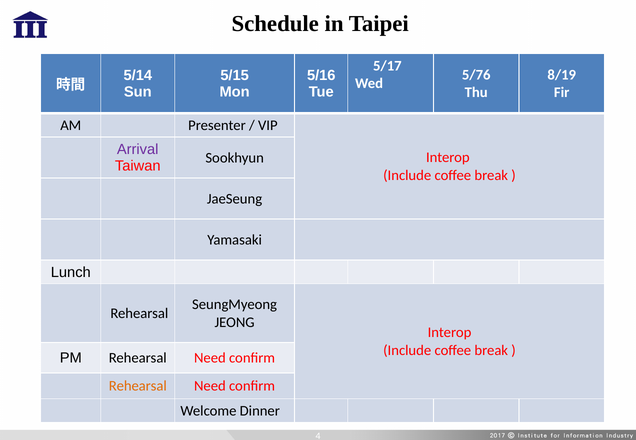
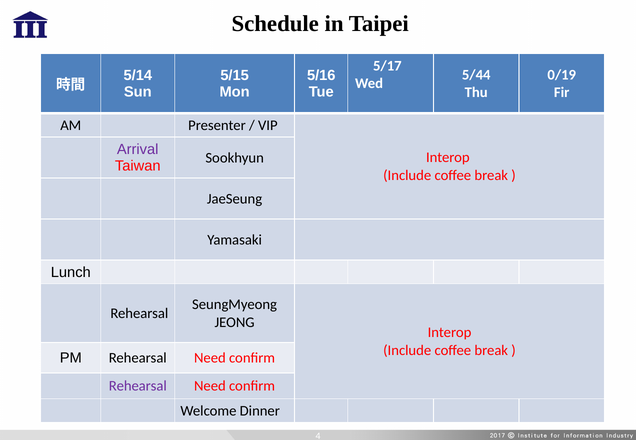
5/76: 5/76 -> 5/44
8/19: 8/19 -> 0/19
Rehearsal at (138, 386) colour: orange -> purple
